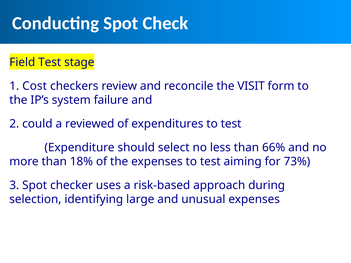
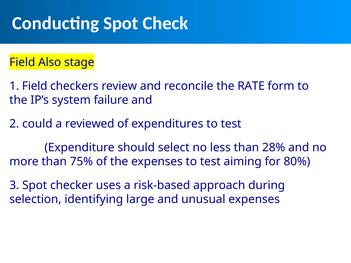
Field Test: Test -> Also
1 Cost: Cost -> Field
VISIT: VISIT -> RATE
66%: 66% -> 28%
18%: 18% -> 75%
73%: 73% -> 80%
